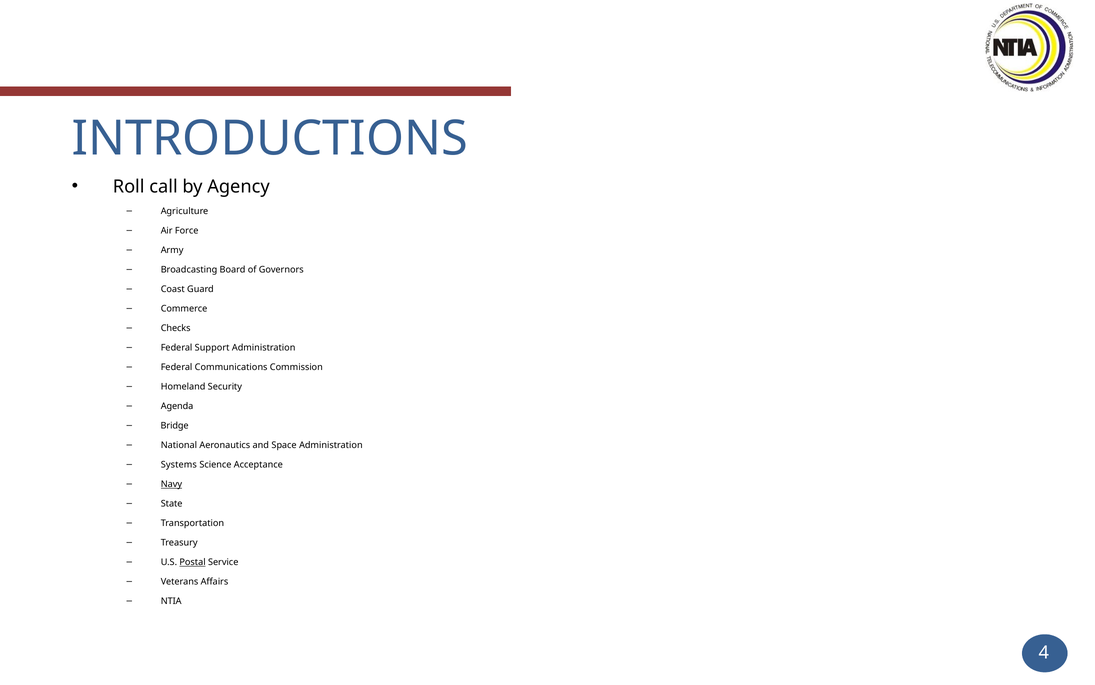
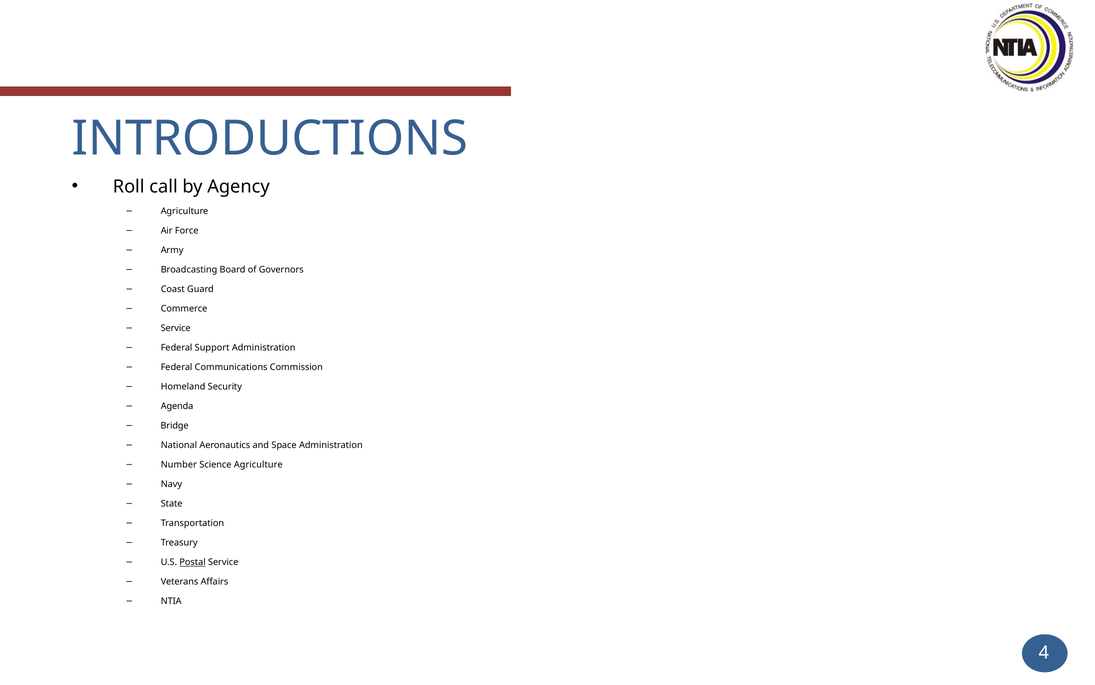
Checks at (176, 328): Checks -> Service
Systems: Systems -> Number
Science Acceptance: Acceptance -> Agriculture
Navy underline: present -> none
